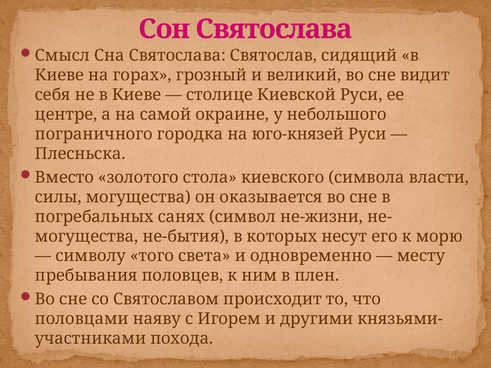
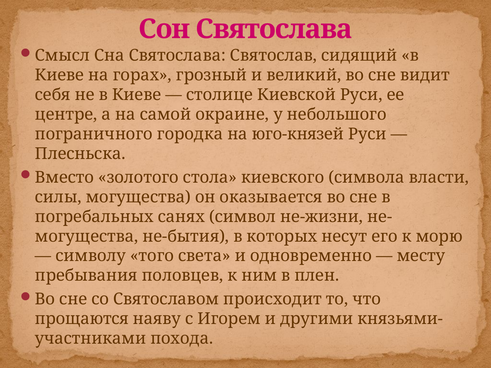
половцами: половцами -> прощаются
